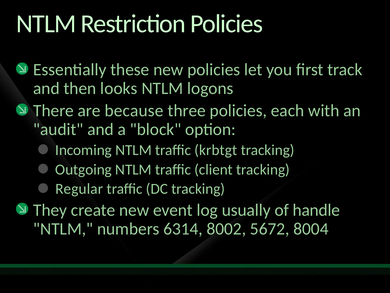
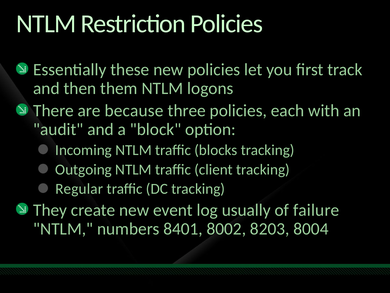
looks: looks -> them
krbtgt: krbtgt -> blocks
handle: handle -> failure
6314: 6314 -> 8401
5672: 5672 -> 8203
